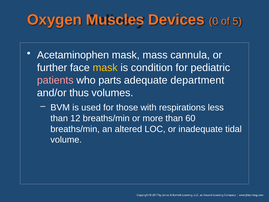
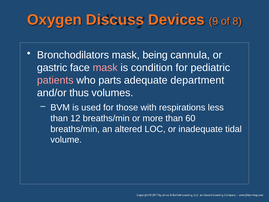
Muscles: Muscles -> Discuss
0: 0 -> 9
5: 5 -> 8
Acetaminophen: Acetaminophen -> Bronchodilators
mass: mass -> being
further: further -> gastric
mask at (105, 68) colour: yellow -> pink
